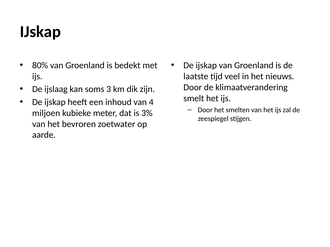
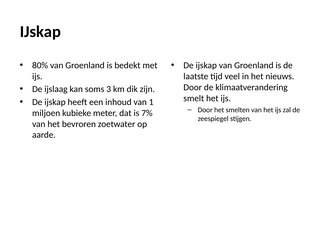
4: 4 -> 1
3%: 3% -> 7%
